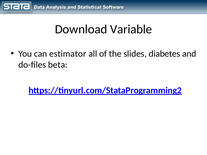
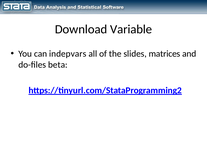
estimator: estimator -> indepvars
diabetes: diabetes -> matrices
